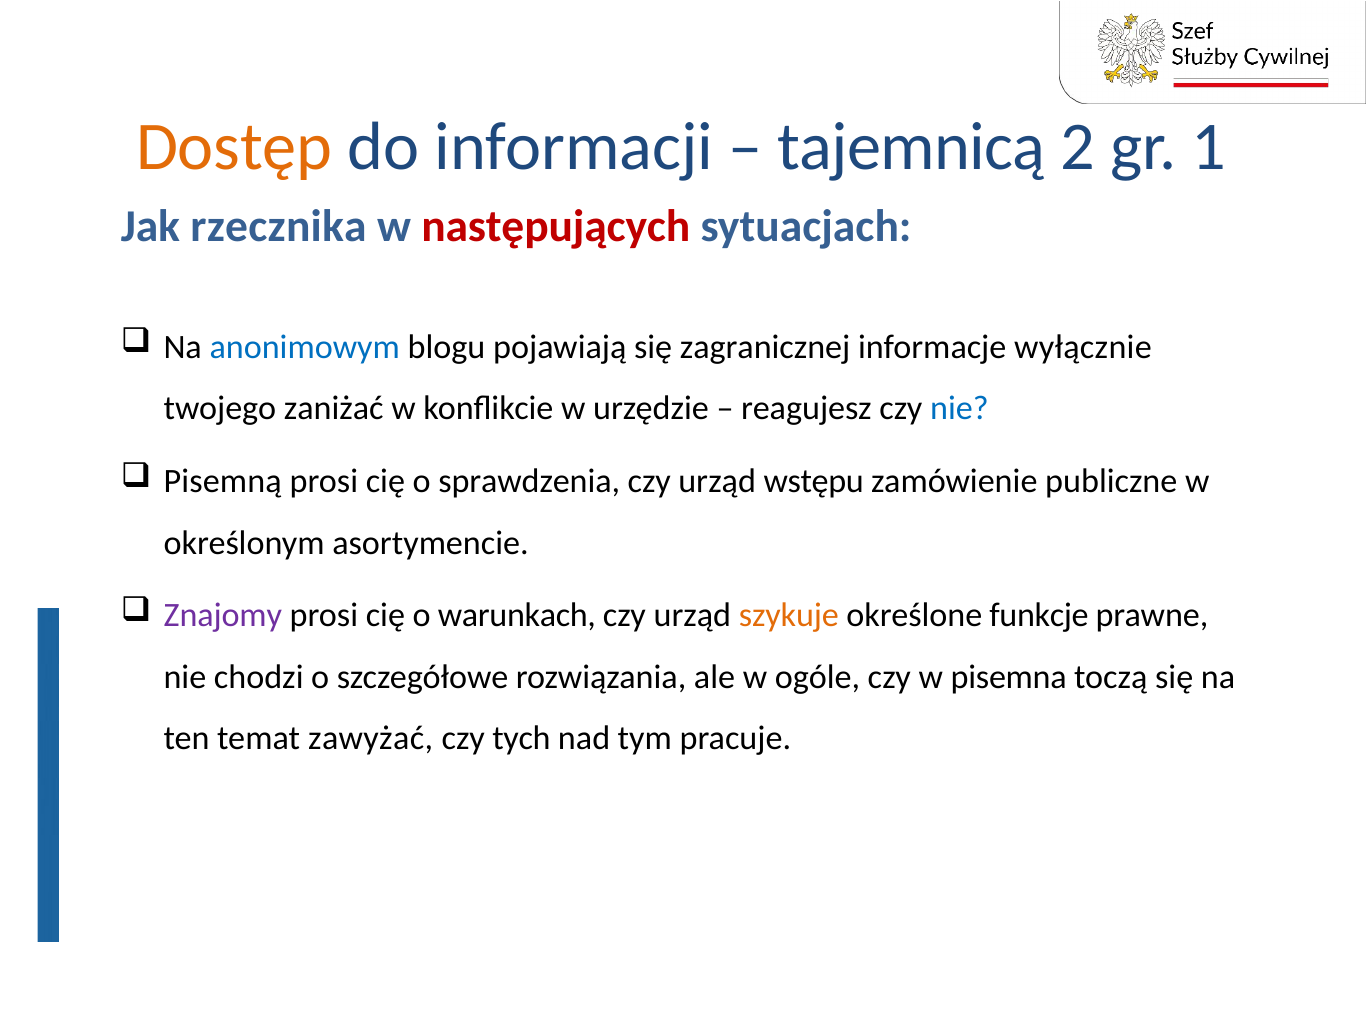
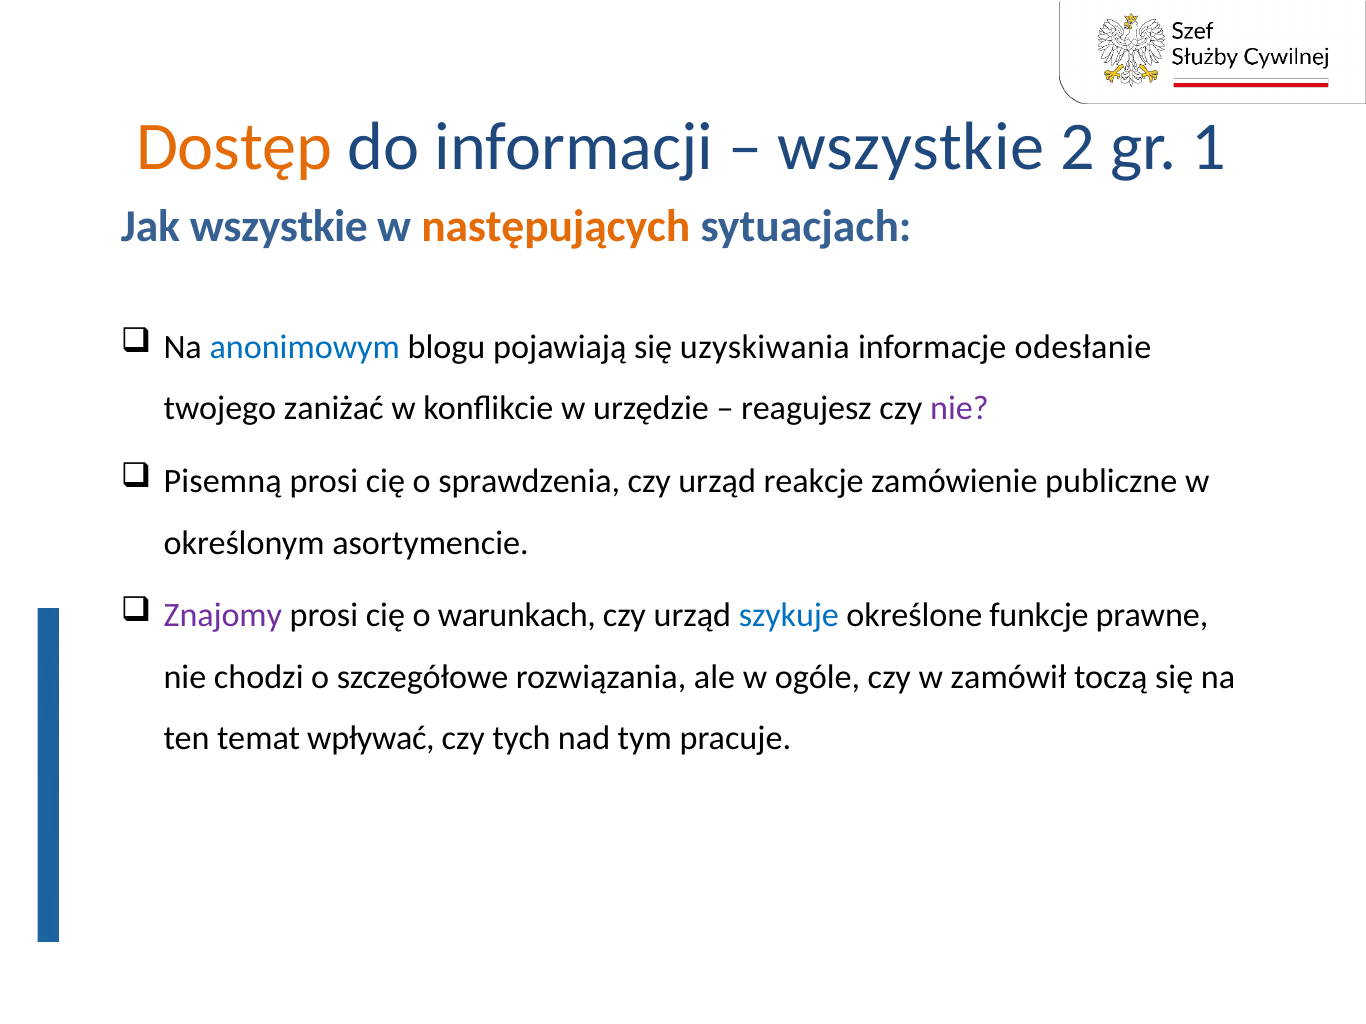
tajemnicą at (912, 147): tajemnicą -> wszystkie
Jak rzecznika: rzecznika -> wszystkie
następujących colour: red -> orange
zagranicznej: zagranicznej -> uzyskiwania
wyłącznie: wyłącznie -> odesłanie
nie at (959, 409) colour: blue -> purple
wstępu: wstępu -> reakcje
szykuje colour: orange -> blue
pisemna: pisemna -> zamówił
zawyżać: zawyżać -> wpływać
